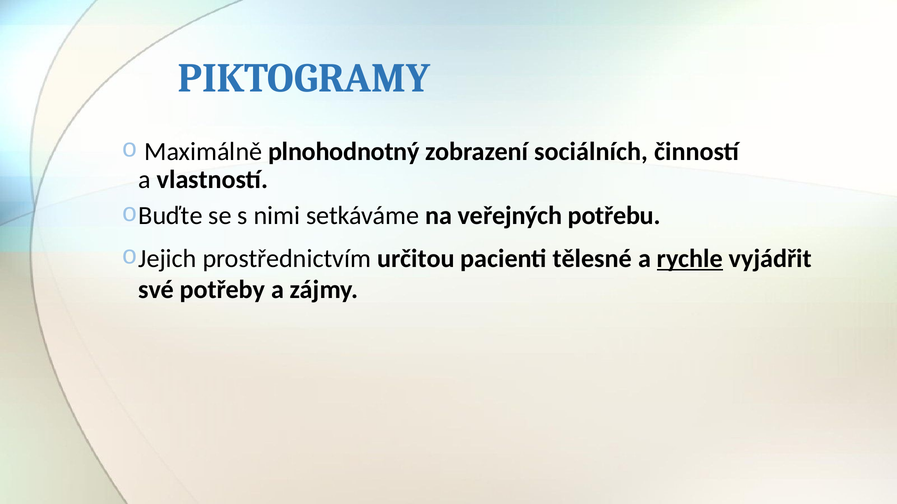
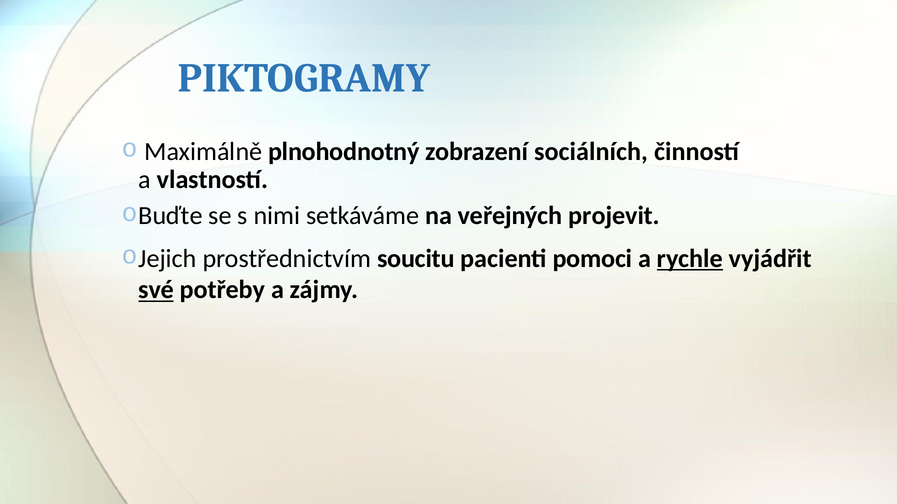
potřebu: potřebu -> projevit
určitou: určitou -> soucitu
tělesné: tělesné -> pomoci
své underline: none -> present
